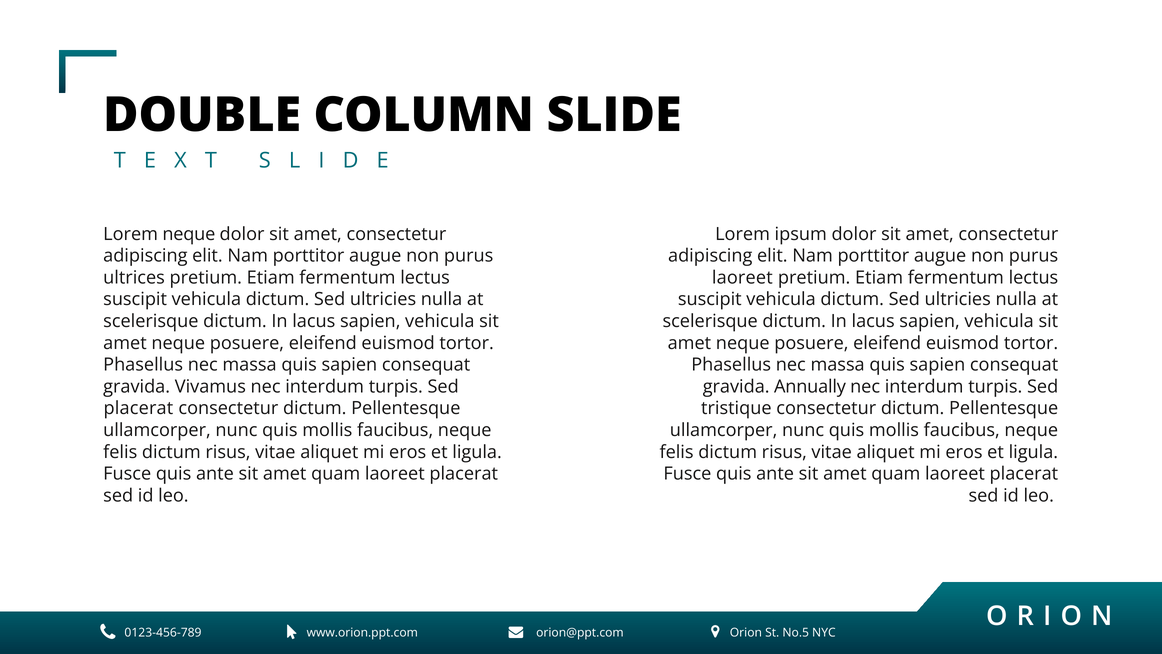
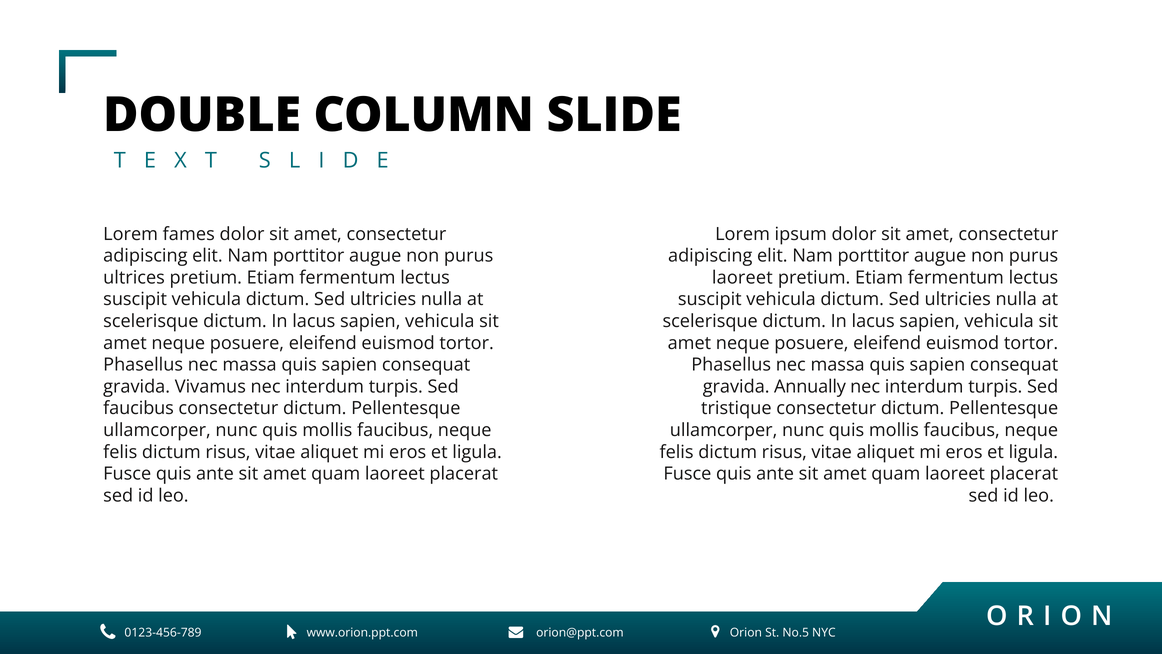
Lorem neque: neque -> fames
placerat at (138, 408): placerat -> faucibus
